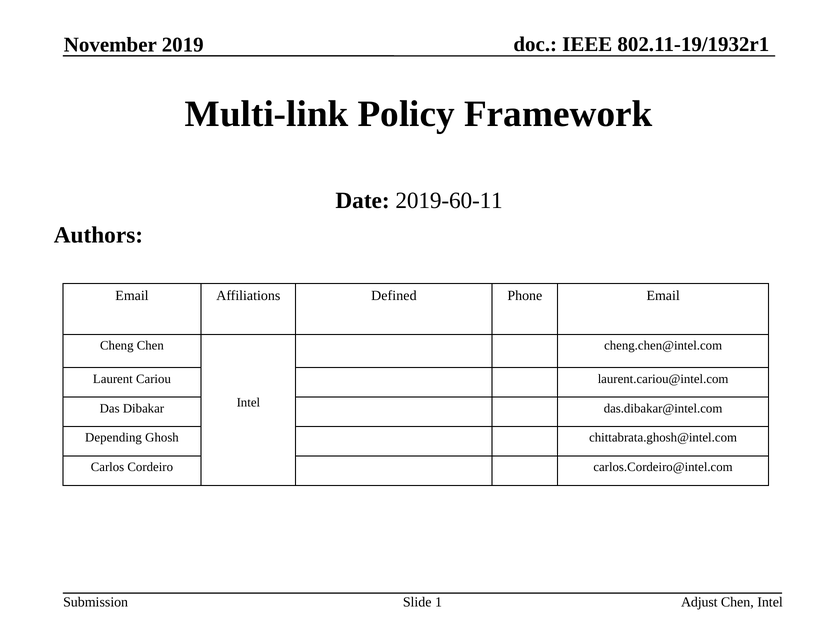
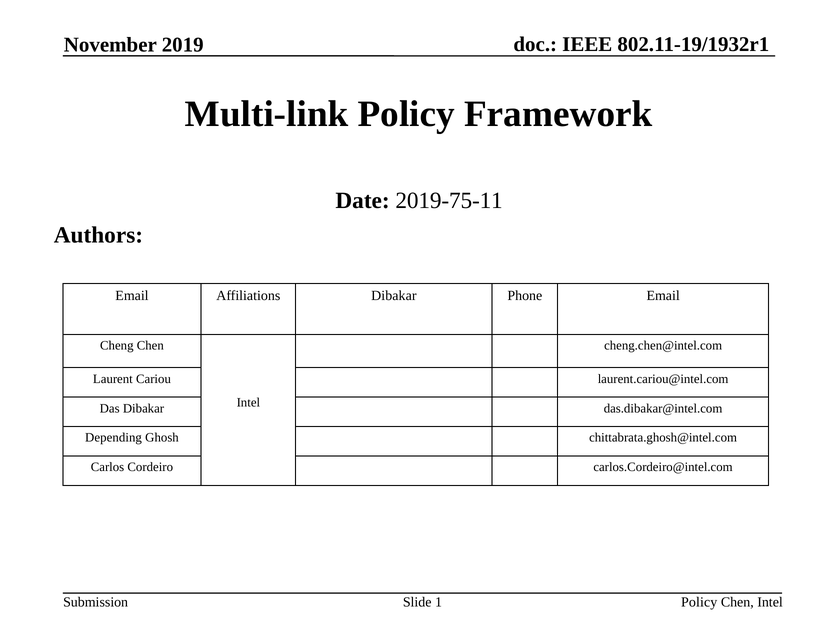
2019-60-11: 2019-60-11 -> 2019-75-11
Affiliations Defined: Defined -> Dibakar
Adjust at (699, 603): Adjust -> Policy
